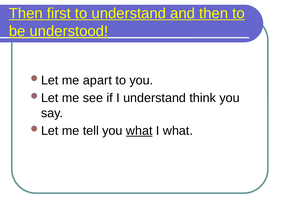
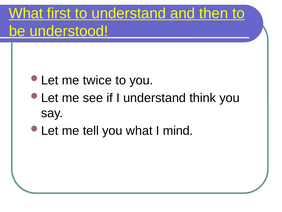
Then at (26, 13): Then -> What
apart: apart -> twice
what at (139, 130) underline: present -> none
I what: what -> mind
